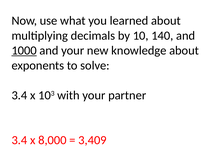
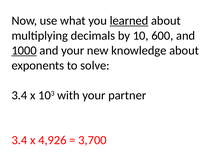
learned underline: none -> present
140: 140 -> 600
8,000: 8,000 -> 4,926
3,409: 3,409 -> 3,700
